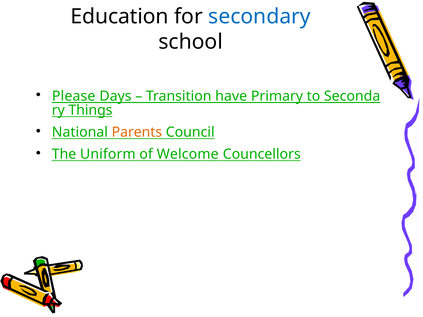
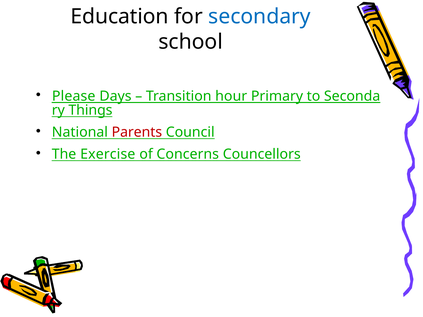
have: have -> hour
Parents colour: orange -> red
Uniform: Uniform -> Exercise
Welcome: Welcome -> Concerns
